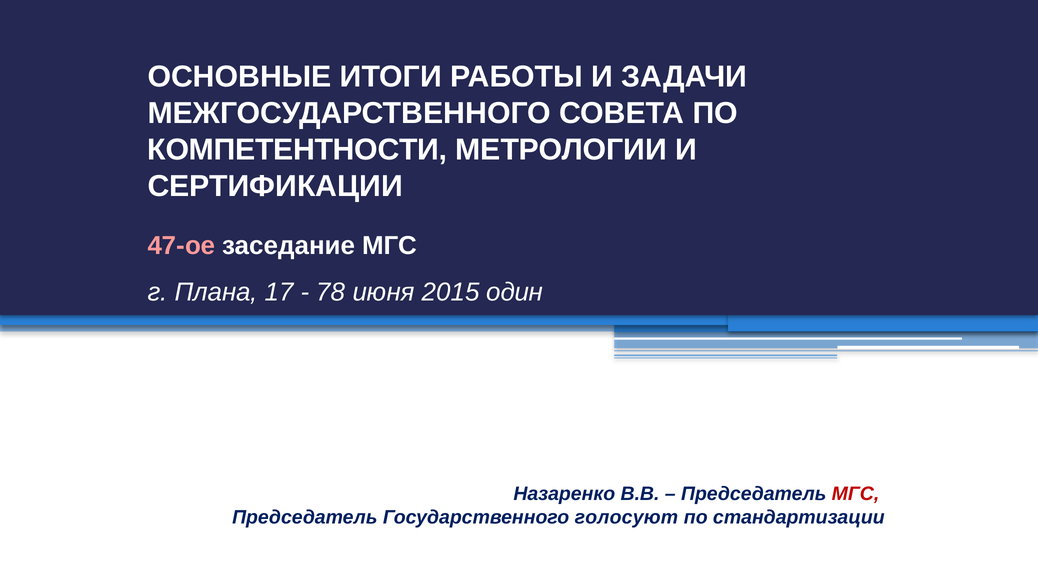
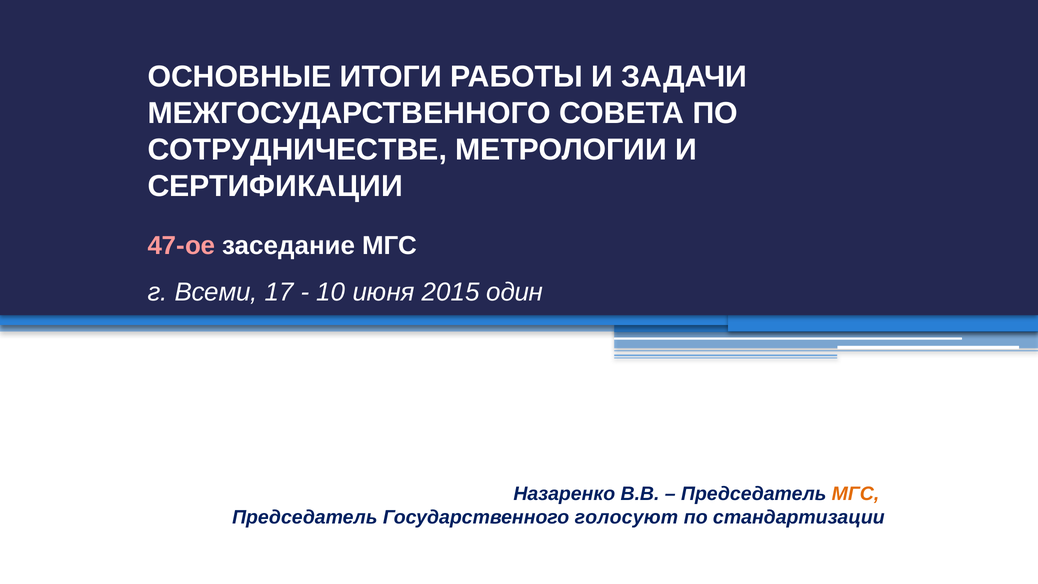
КОМПЕТЕНТНОСТИ: КОМПЕТЕНТНОСТИ -> СОТРУДНИЧЕСТВЕ
Плана: Плана -> Всеми
78: 78 -> 10
МГС at (856, 494) colour: red -> orange
